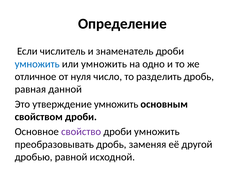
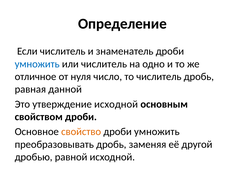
или умножить: умножить -> числитель
то разделить: разделить -> числитель
утверждение умножить: умножить -> исходной
свойство colour: purple -> orange
